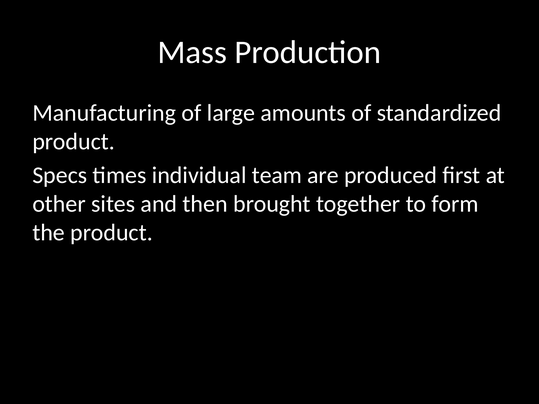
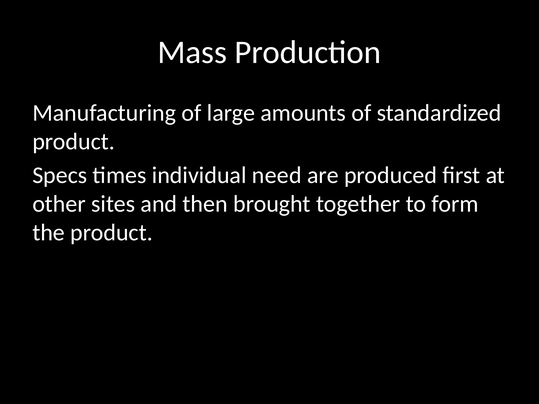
team: team -> need
